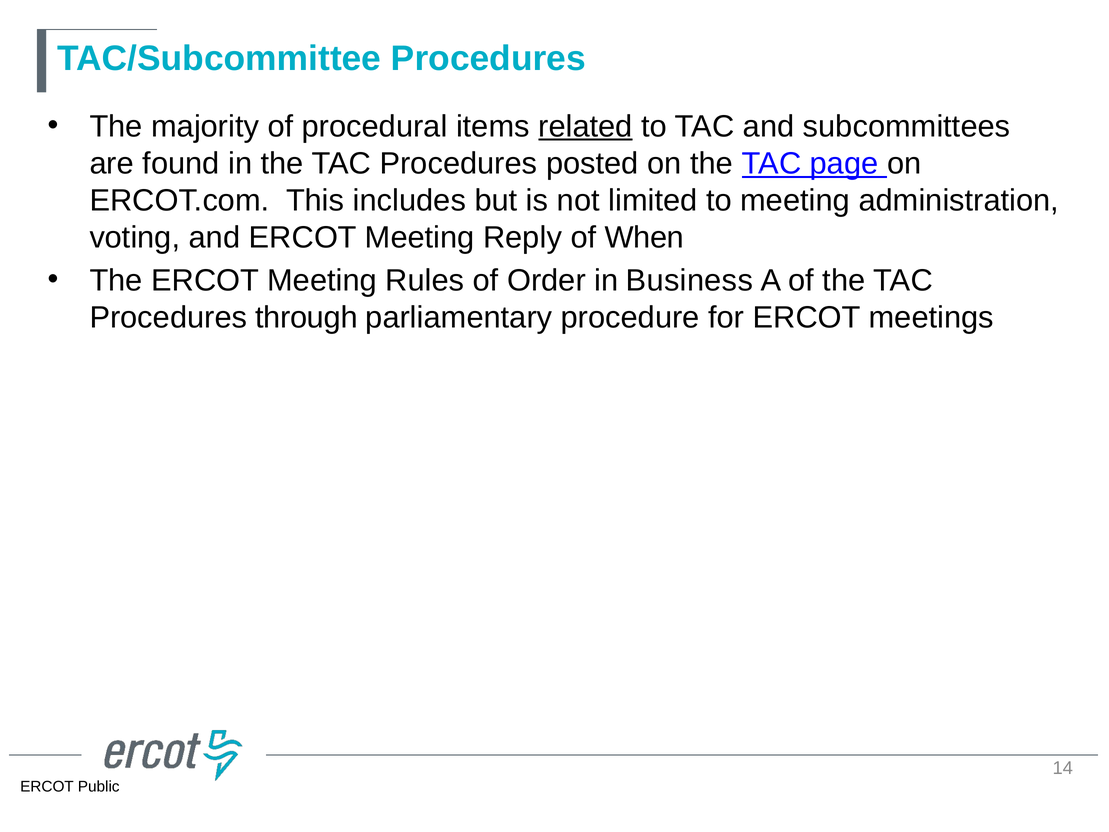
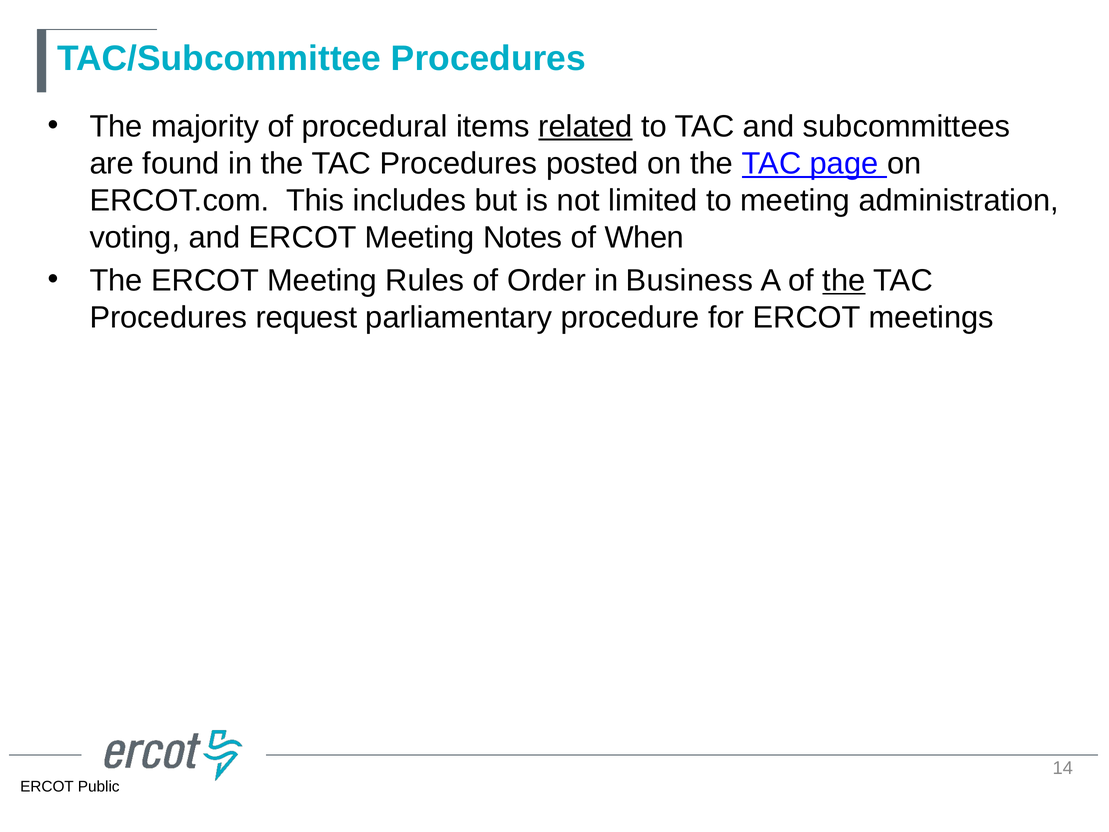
Reply: Reply -> Notes
the at (844, 280) underline: none -> present
through: through -> request
